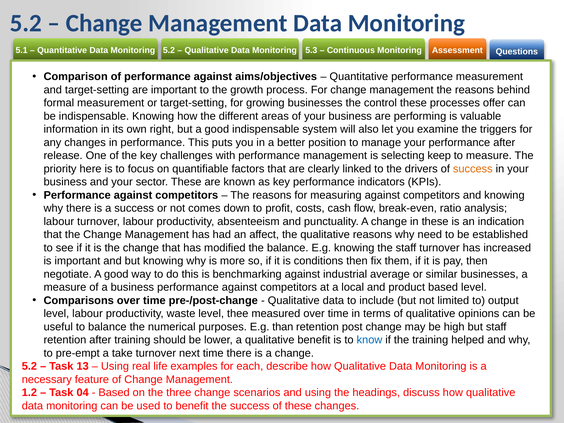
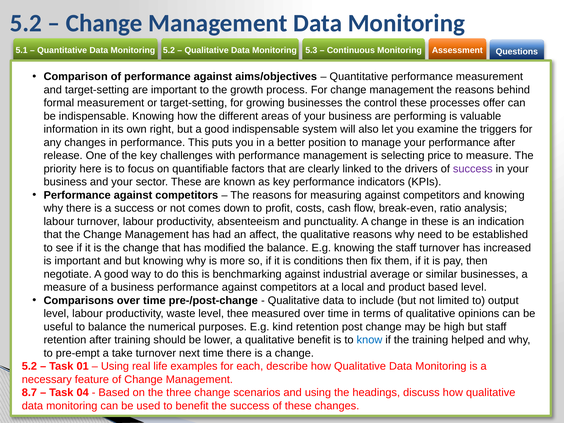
keep: keep -> price
success at (473, 169) colour: orange -> purple
than: than -> kind
13: 13 -> 01
1.2: 1.2 -> 8.7
